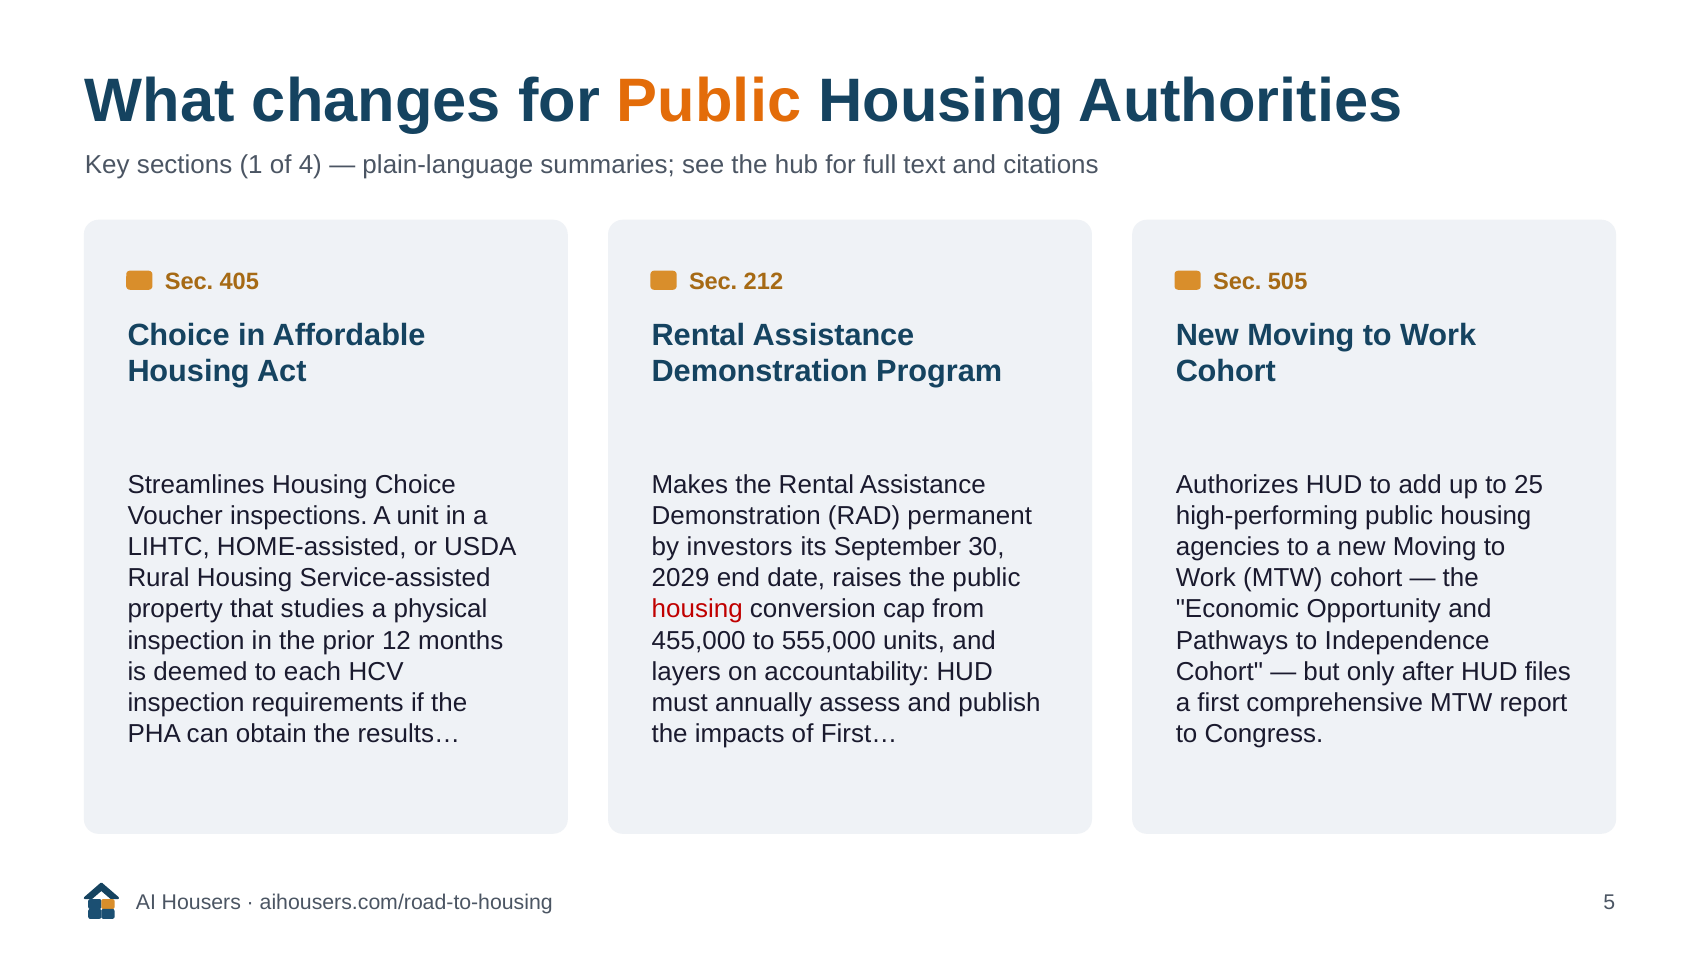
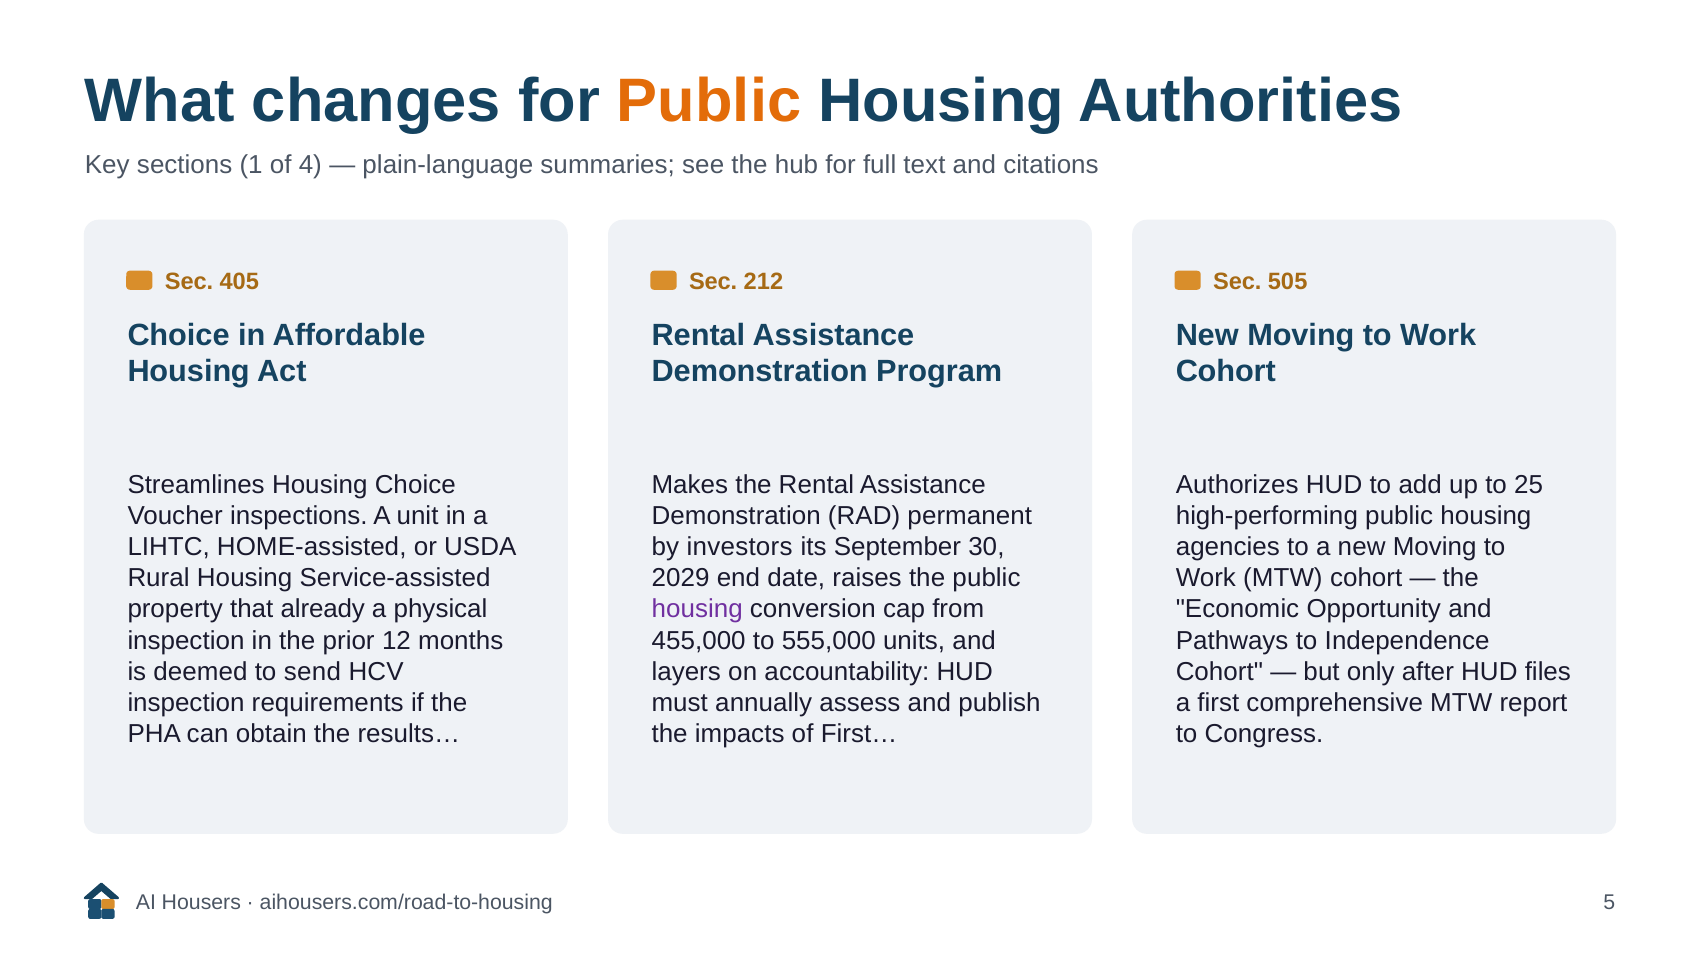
studies: studies -> already
housing at (697, 610) colour: red -> purple
each: each -> send
